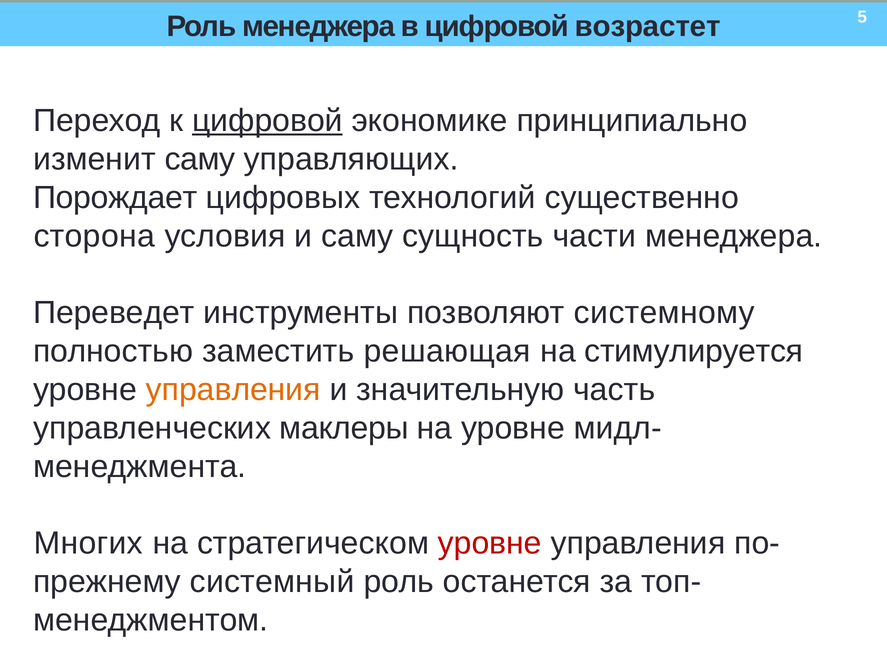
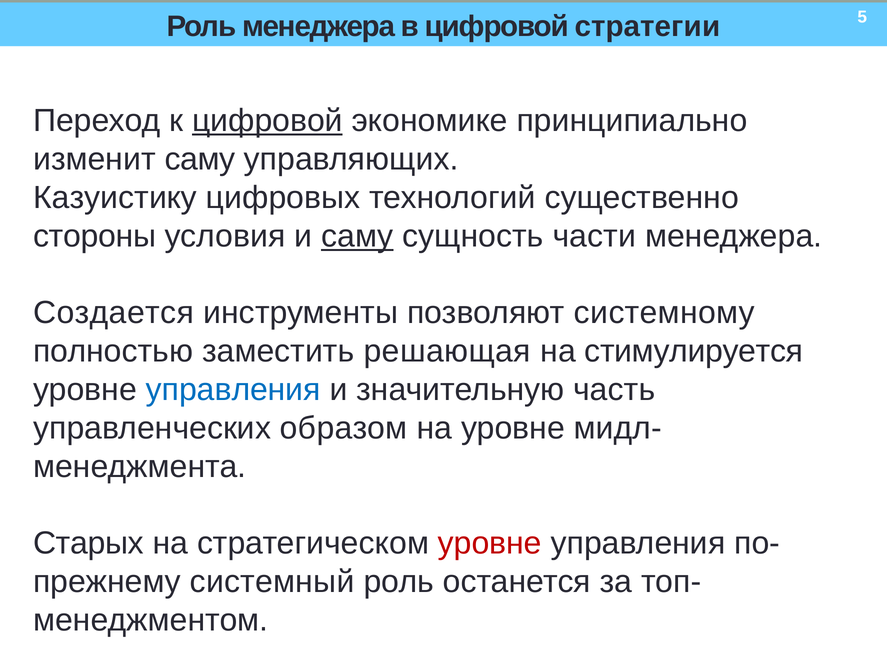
возрастет: возрастет -> стратегии
Порождает: Порождает -> Казуистику
сторона: сторона -> стороны
саму at (357, 236) underline: none -> present
Переведет: Переведет -> Создается
управления at (233, 390) colour: orange -> blue
маклеры: маклеры -> образом
Многих: Многих -> Старых
